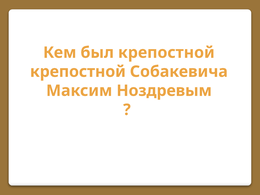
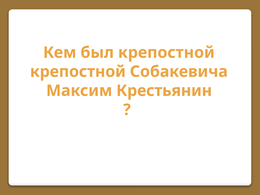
Ноздревым: Ноздревым -> Крестьянин
